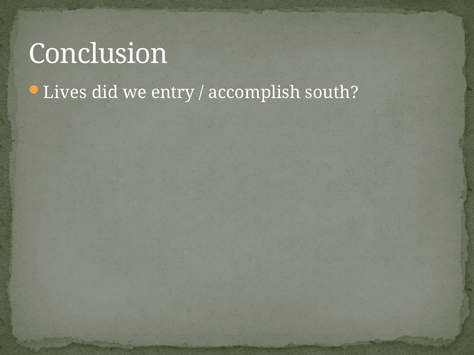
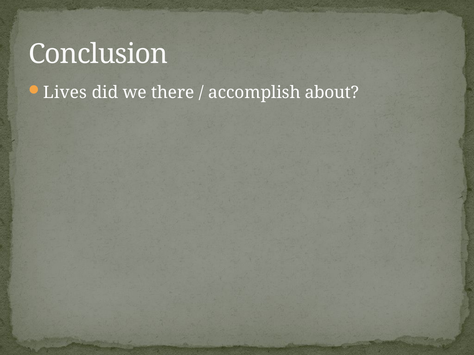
entry: entry -> there
south: south -> about
